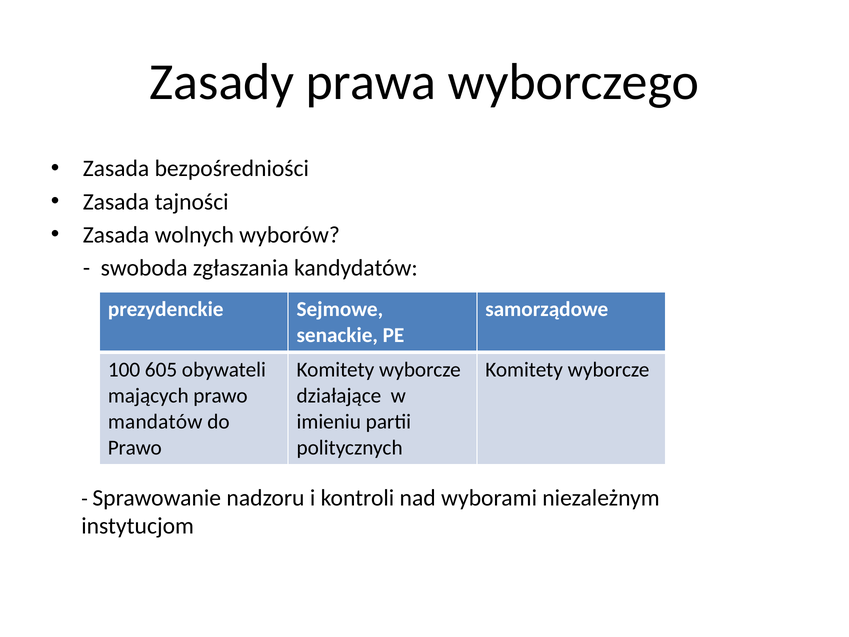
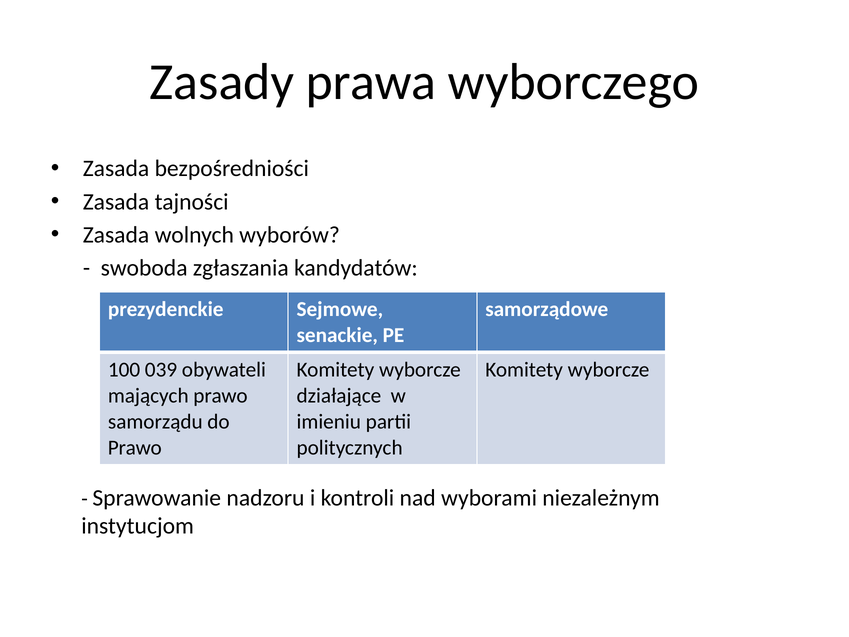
605: 605 -> 039
mandatów: mandatów -> samorządu
